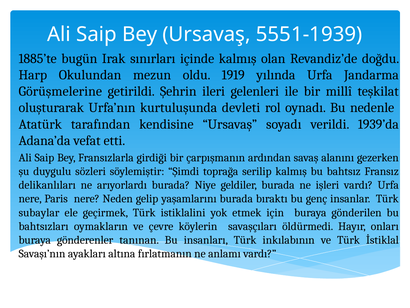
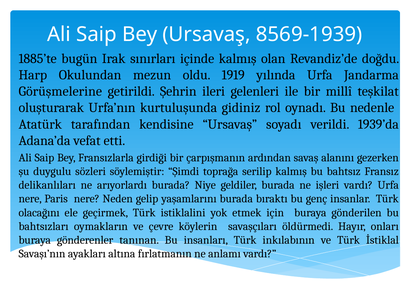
5551-1939: 5551-1939 -> 8569-1939
devleti: devleti -> gidiniz
subaylar: subaylar -> olacağını
